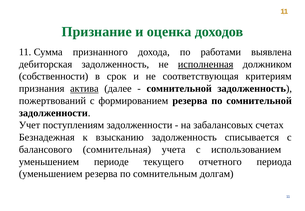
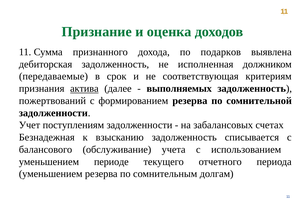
работами: работами -> подарков
исполненная underline: present -> none
собственности: собственности -> передаваемые
сомнительной at (179, 89): сомнительной -> выполняемых
сомнительная: сомнительная -> обслуживание
